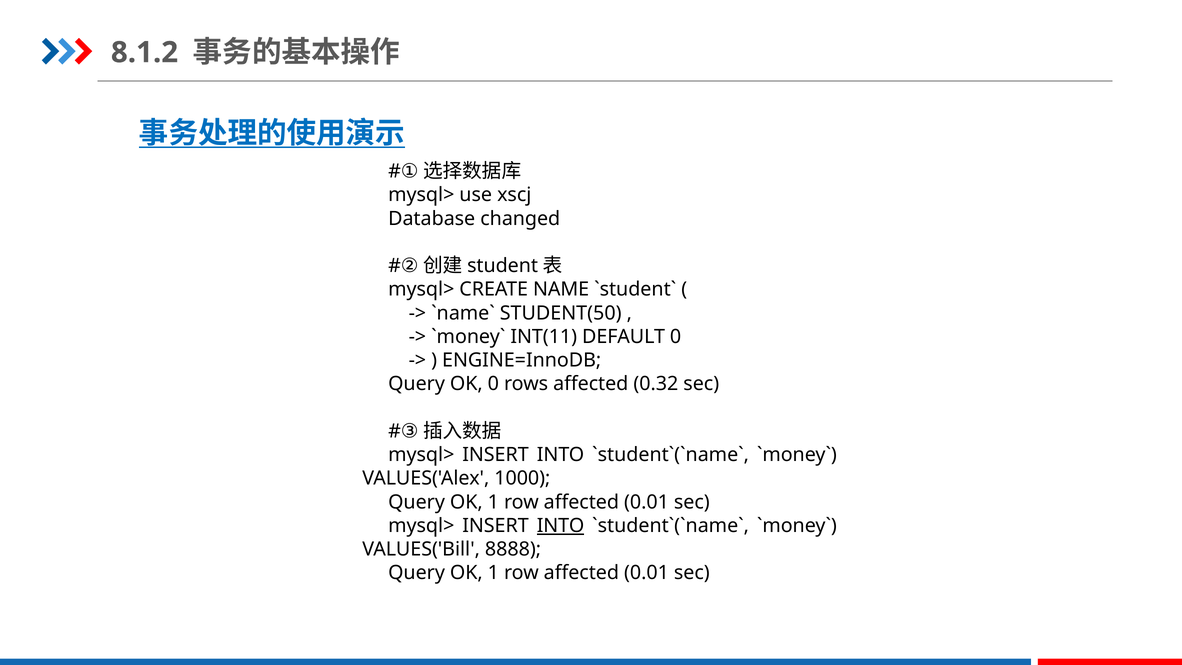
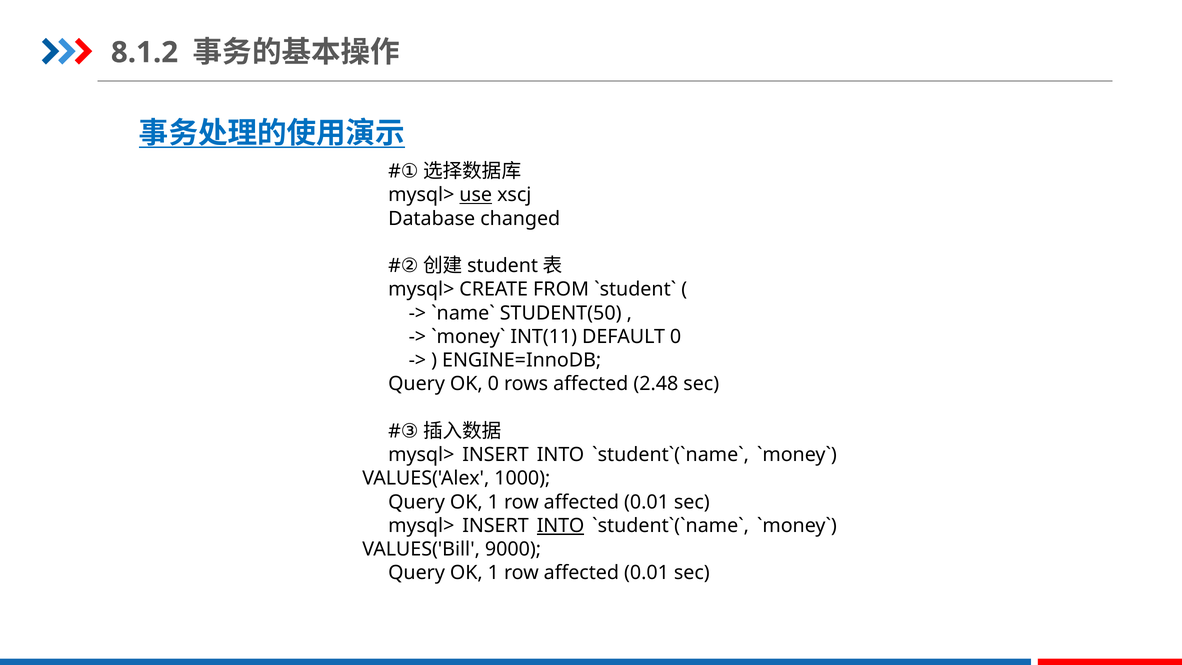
use underline: none -> present
NAME: NAME -> FROM
0.32: 0.32 -> 2.48
8888: 8888 -> 9000
